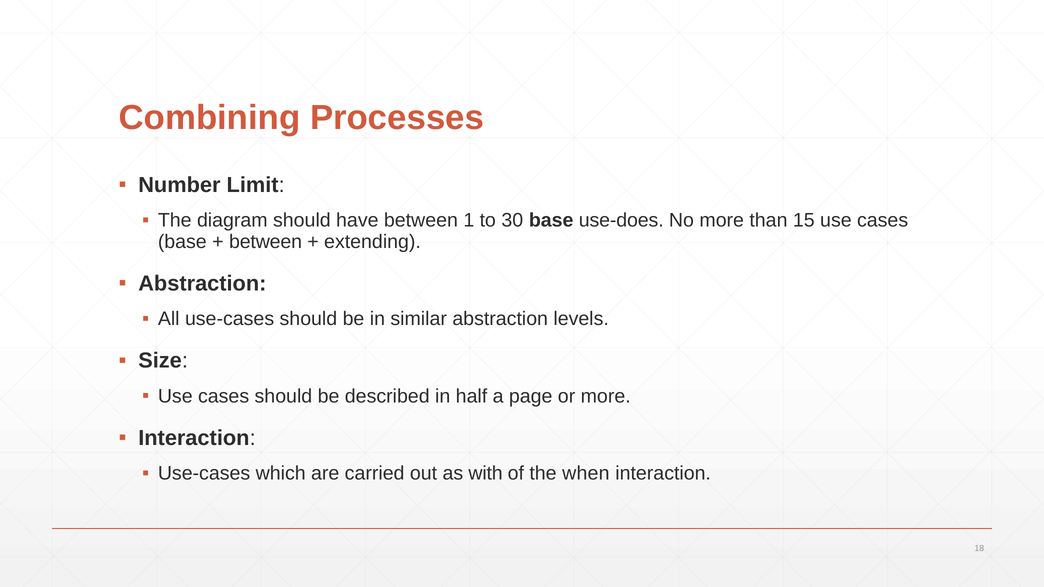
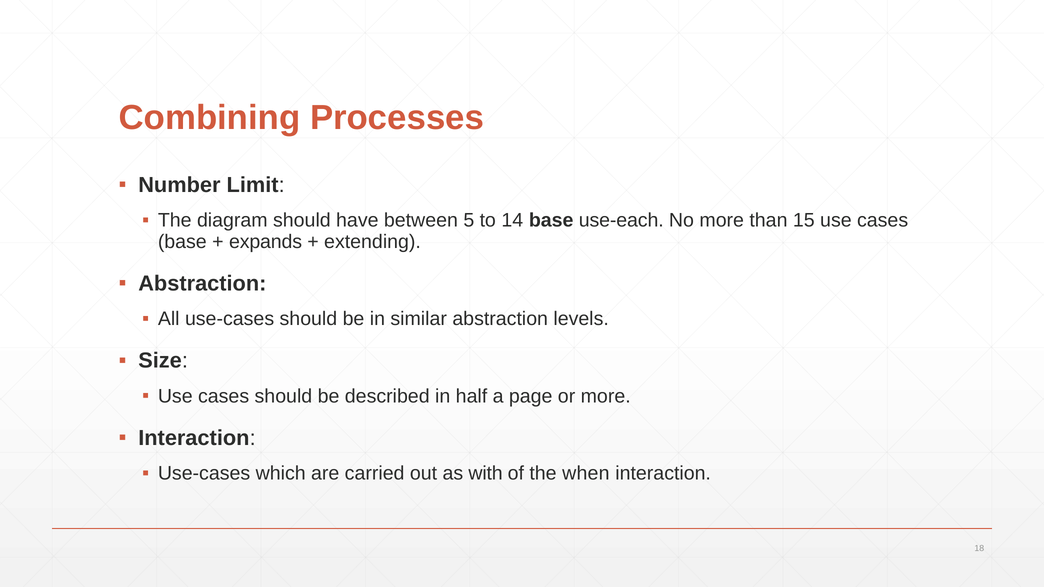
1: 1 -> 5
30: 30 -> 14
use-does: use-does -> use-each
between at (266, 242): between -> expands
